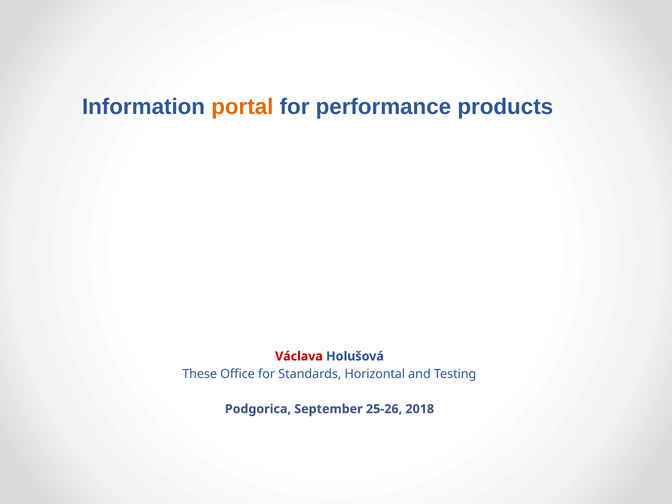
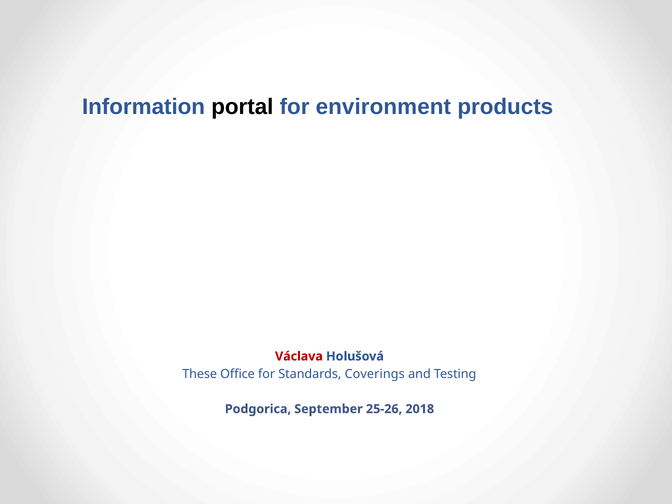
portal colour: orange -> black
performance: performance -> environment
Horizontal: Horizontal -> Coverings
